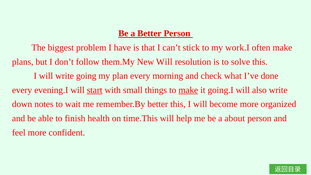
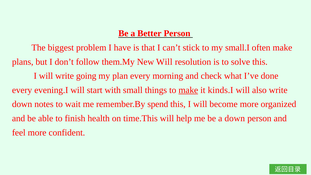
work.I: work.I -> small.I
start underline: present -> none
going.I: going.I -> kinds.I
remember.By better: better -> spend
a about: about -> down
